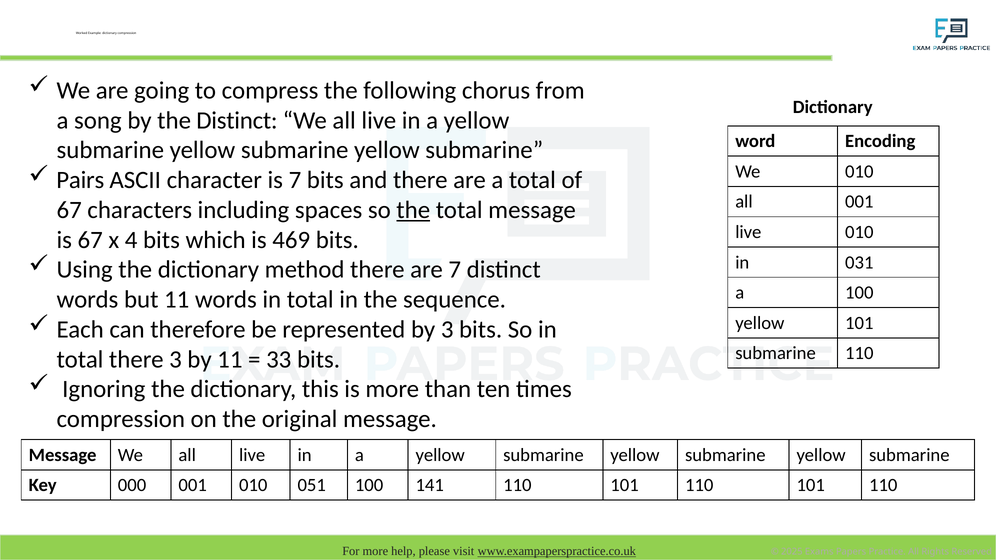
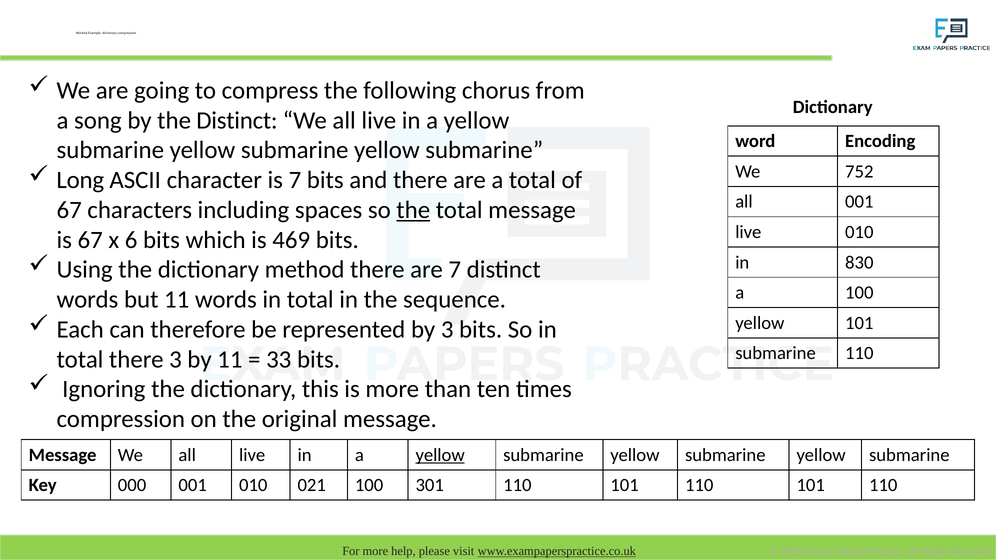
We 010: 010 -> 752
Pairs: Pairs -> Long
4: 4 -> 6
031: 031 -> 830
yellow at (440, 455) underline: none -> present
051: 051 -> 021
141: 141 -> 301
